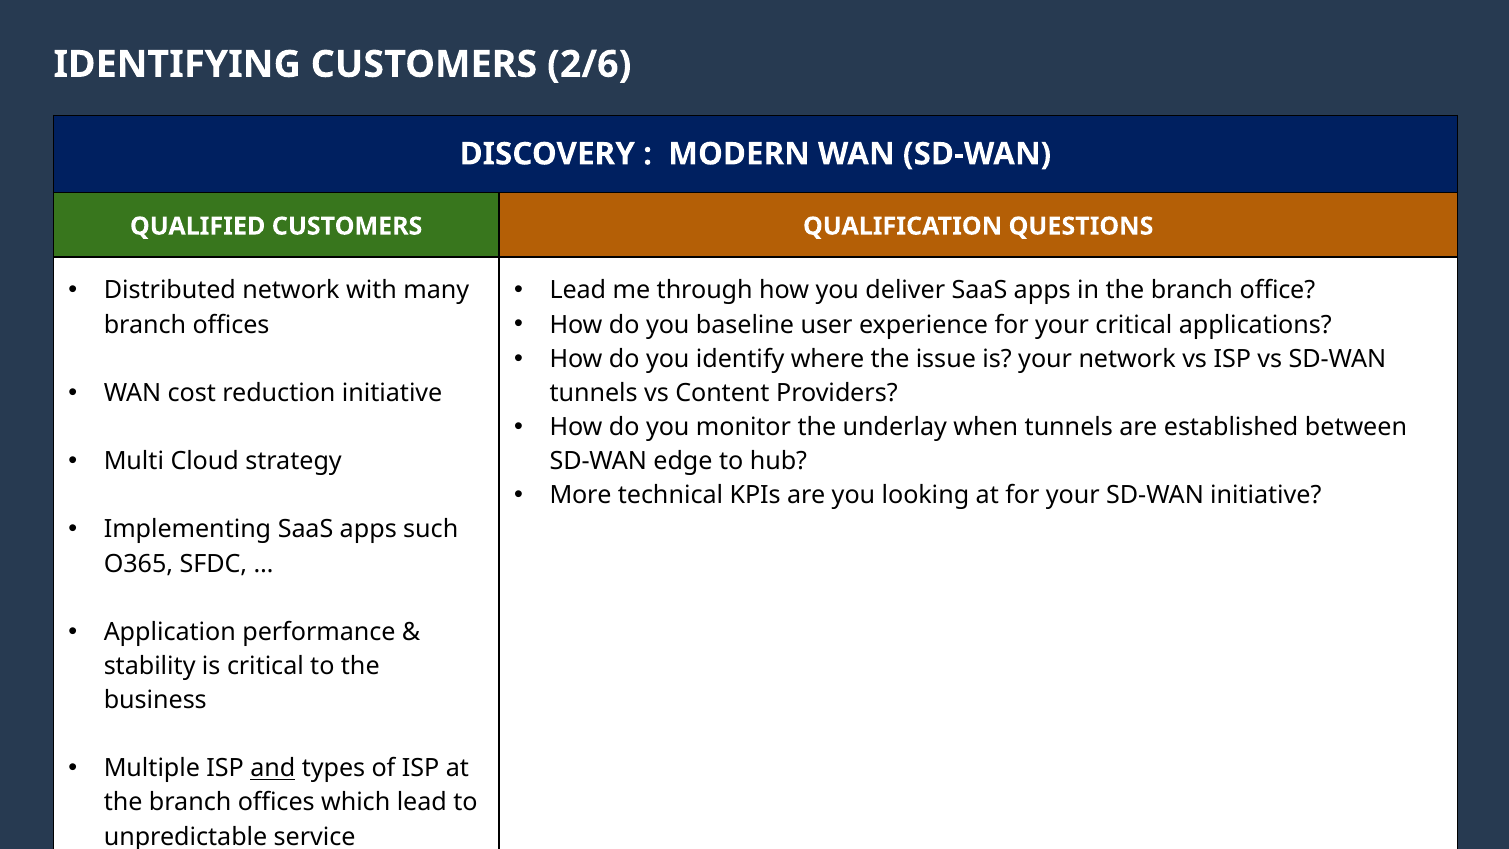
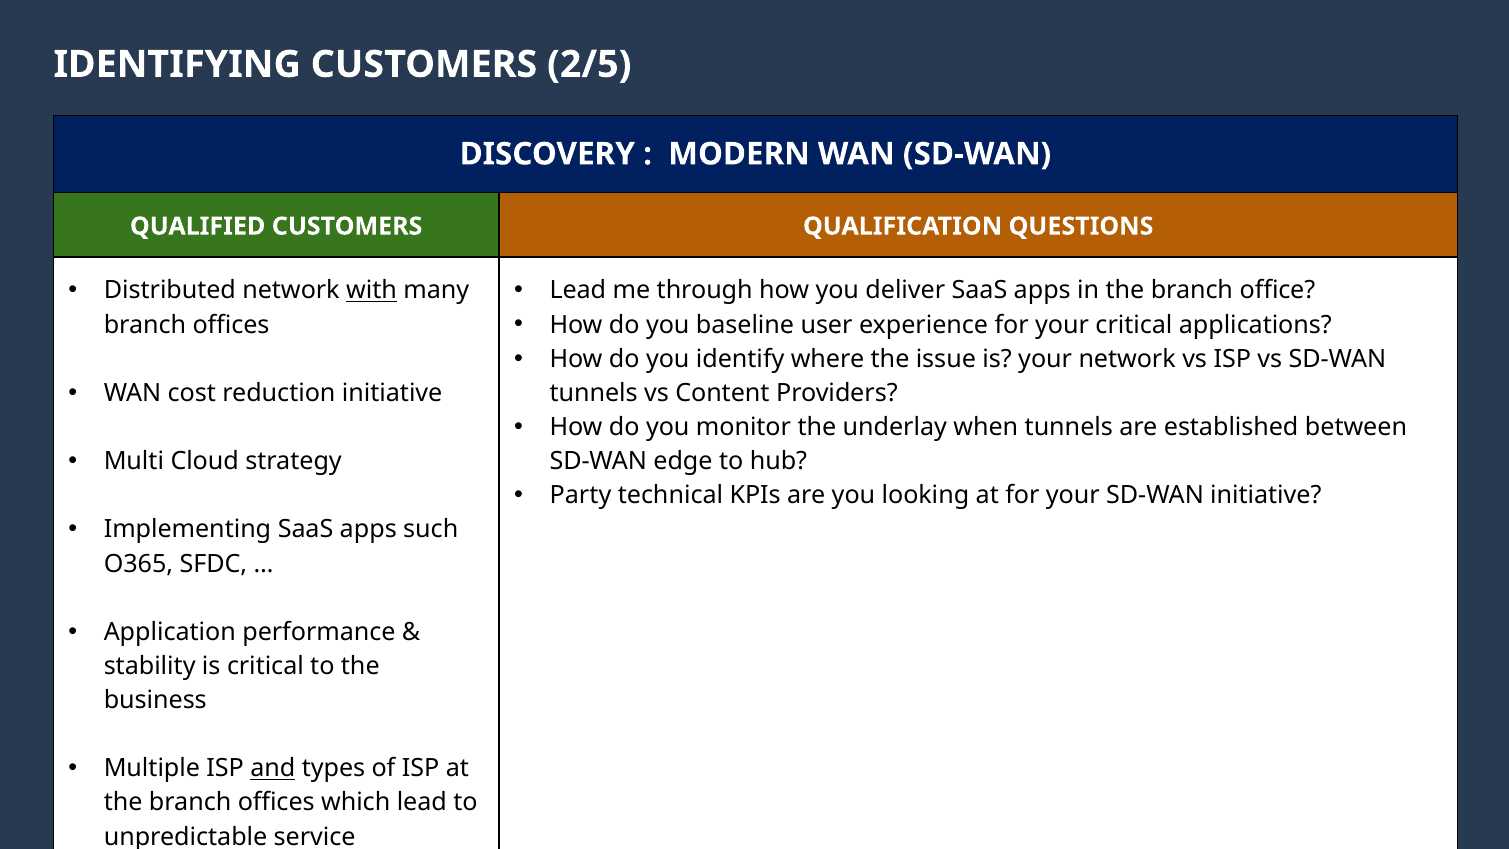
2/6: 2/6 -> 2/5
with underline: none -> present
More: More -> Party
